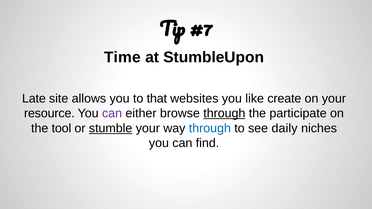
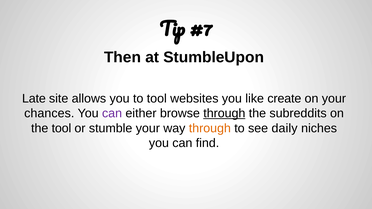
Time: Time -> Then
to that: that -> tool
resource: resource -> chances
participate: participate -> subreddits
stumble underline: present -> none
through at (210, 128) colour: blue -> orange
